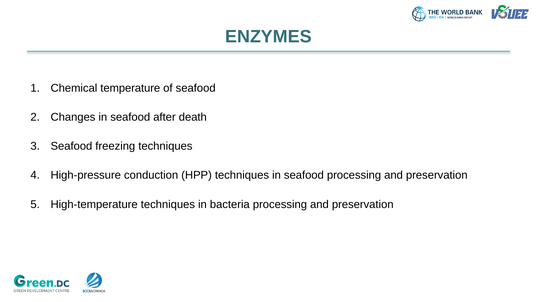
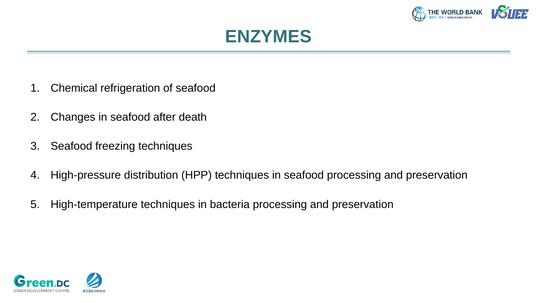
temperature: temperature -> refrigeration
conduction: conduction -> distribution
